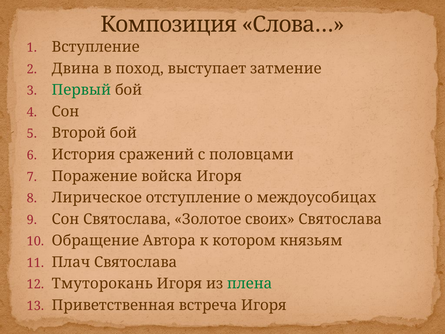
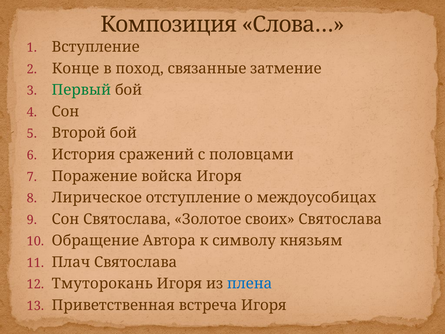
Двина: Двина -> Конце
выступает: выступает -> связанные
котором: котором -> символу
плена colour: green -> blue
